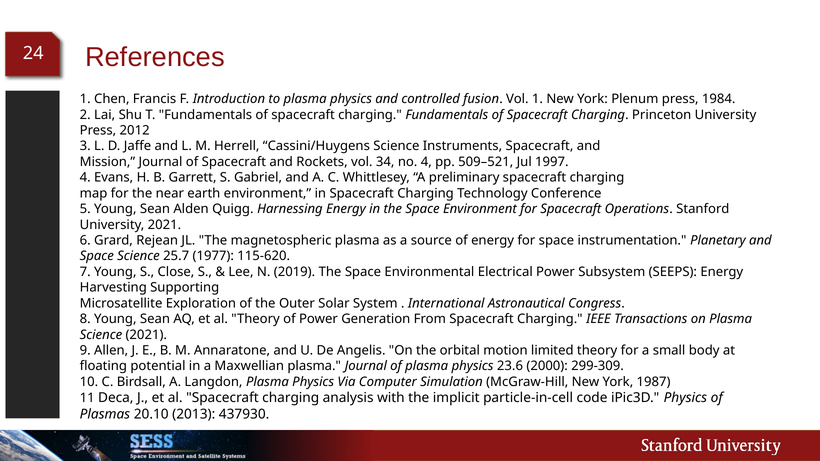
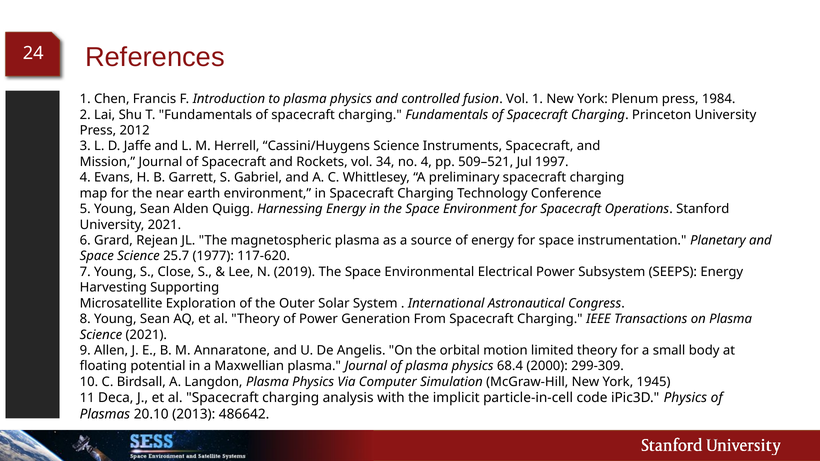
115-620: 115-620 -> 117-620
23.6: 23.6 -> 68.4
1987: 1987 -> 1945
437930: 437930 -> 486642
